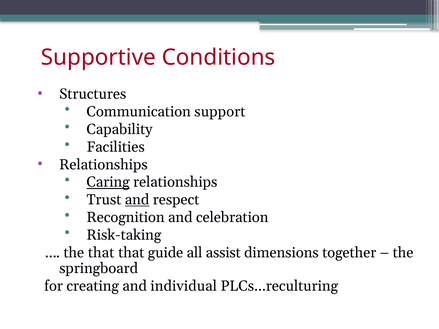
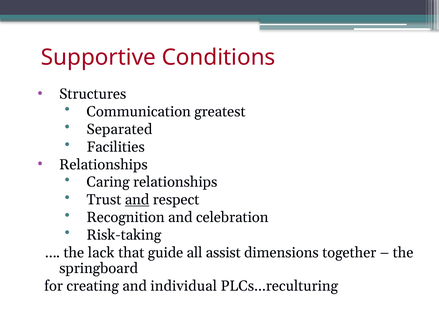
support: support -> greatest
Capability: Capability -> Separated
Caring underline: present -> none
the that: that -> lack
